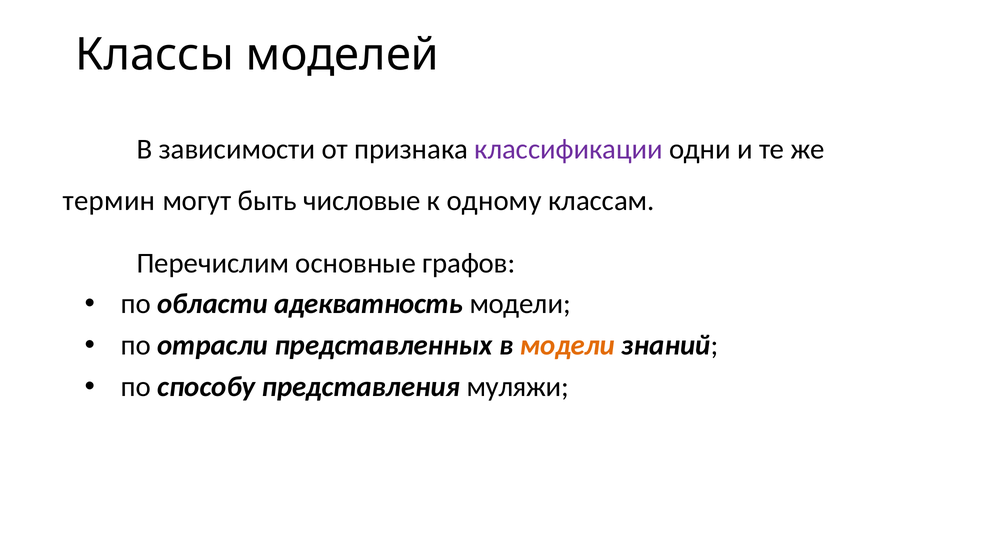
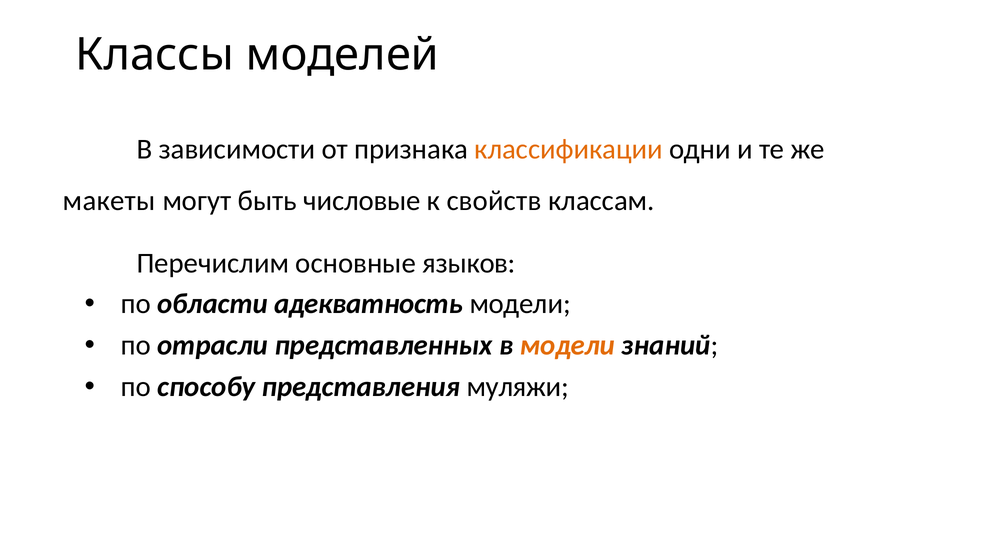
классификации colour: purple -> orange
термин: термин -> макеты
одному: одному -> свойств
графов: графов -> языков
